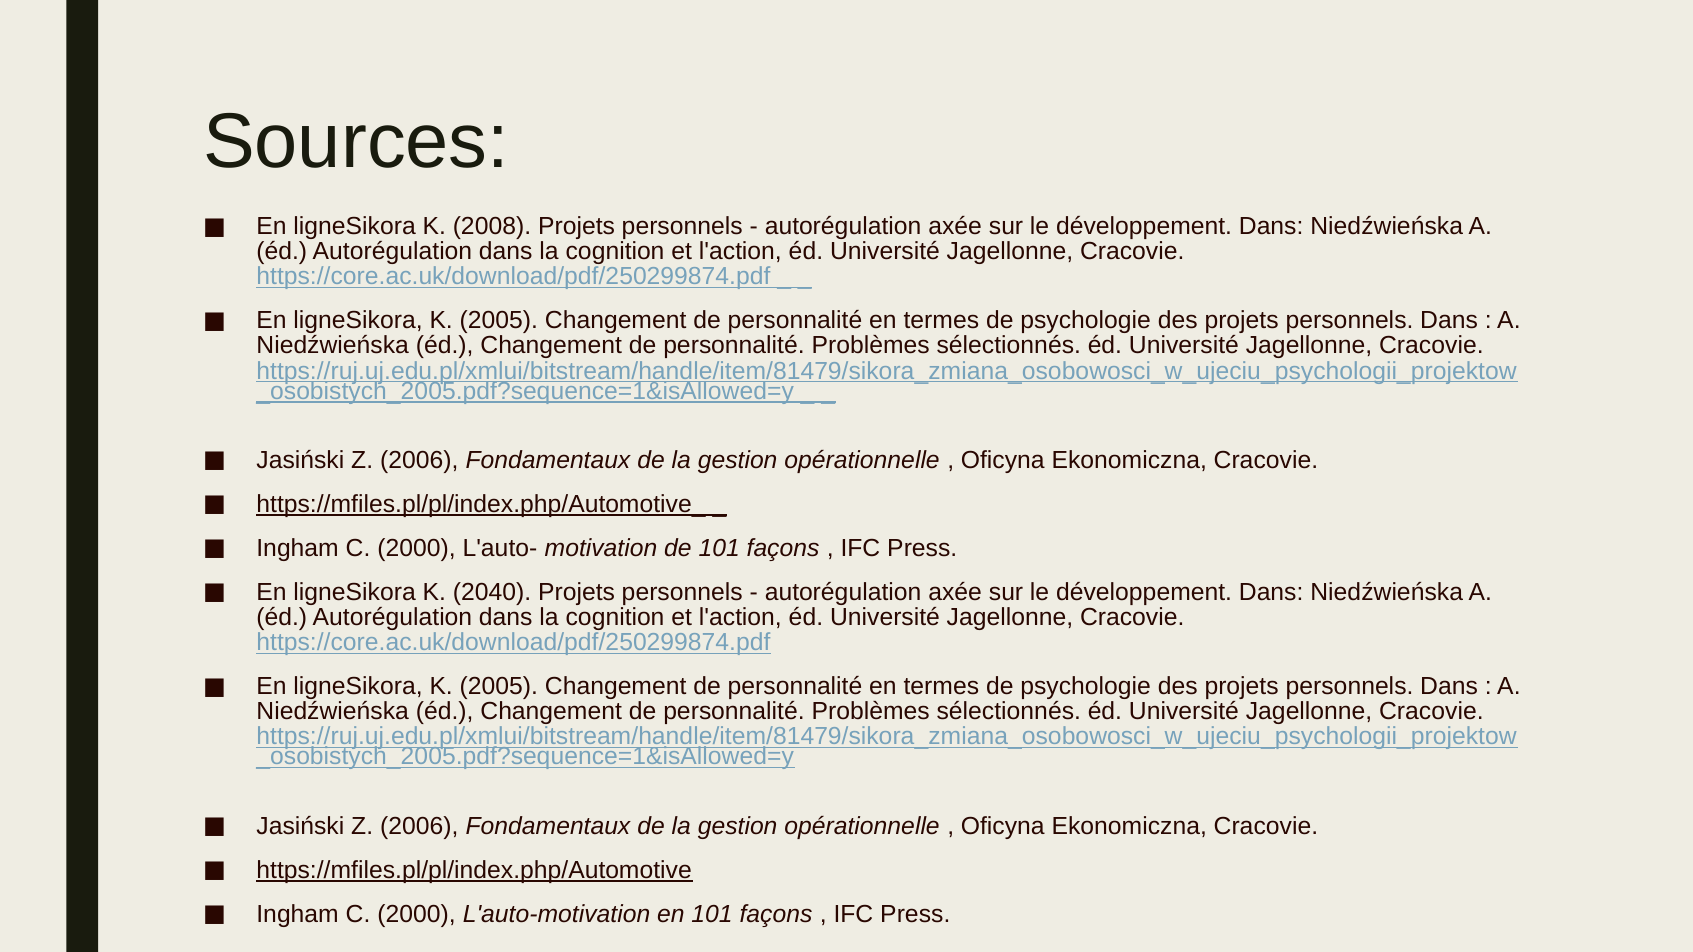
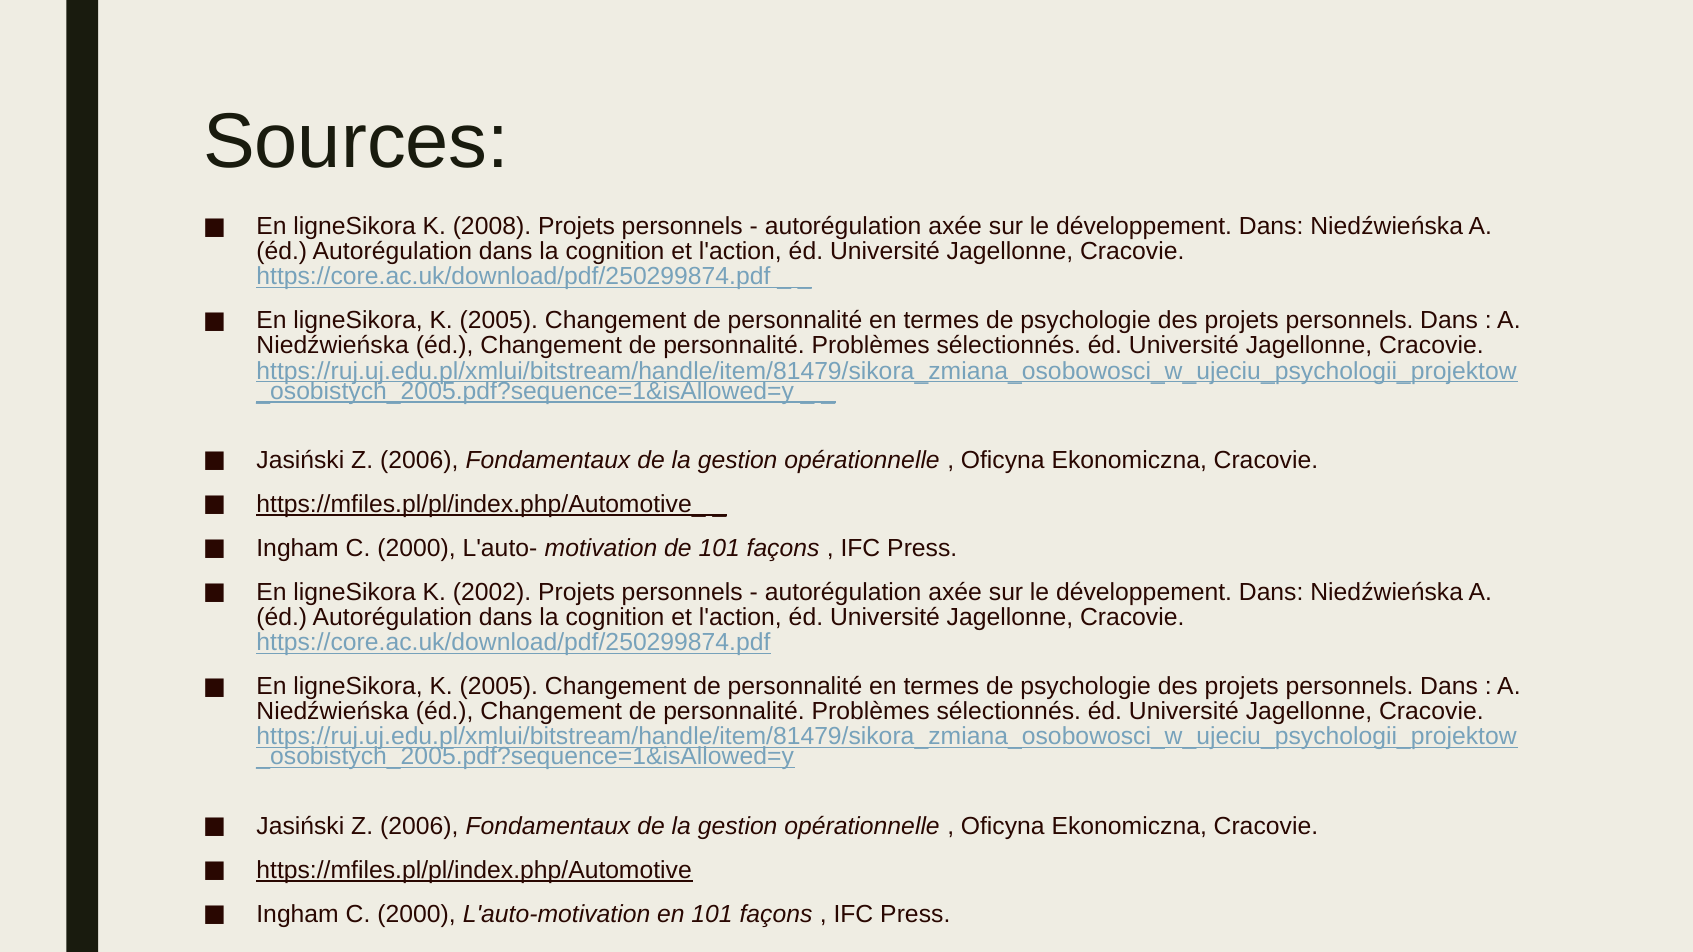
2040: 2040 -> 2002
